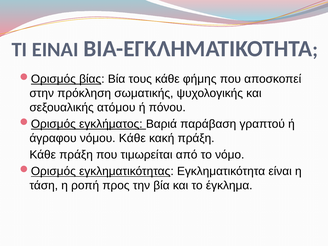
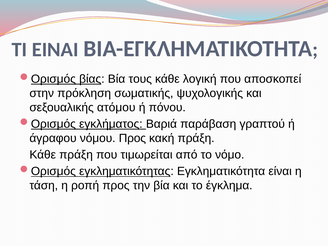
φήμης: φήμης -> λογική
νόμου Κάθε: Κάθε -> Προς
